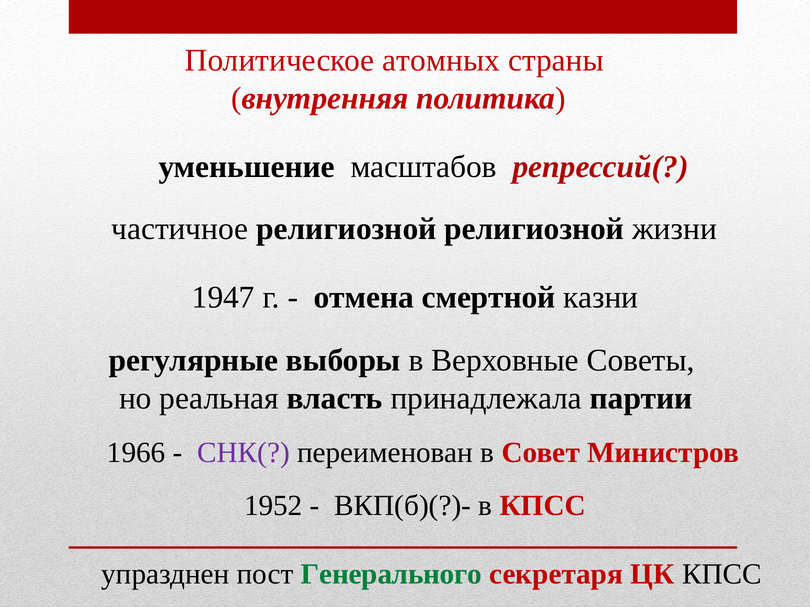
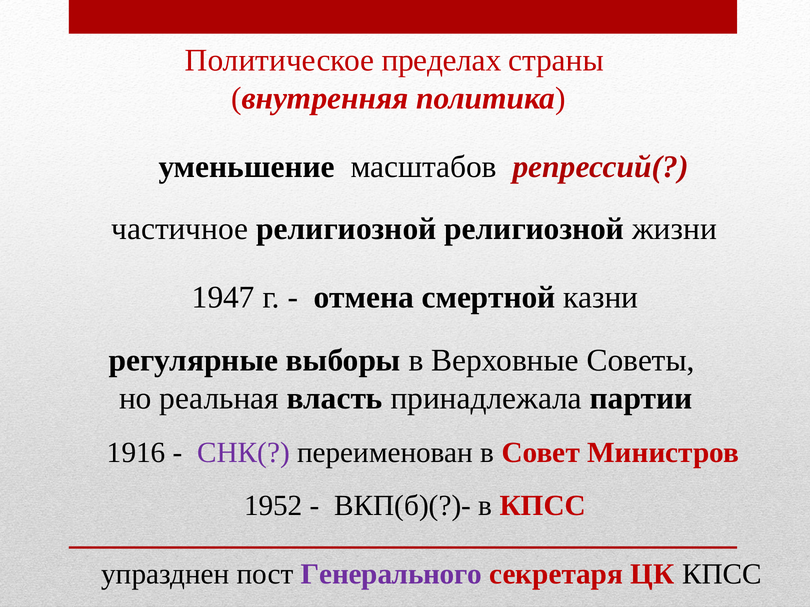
атомных: атомных -> пределах
1966: 1966 -> 1916
Генерального colour: green -> purple
